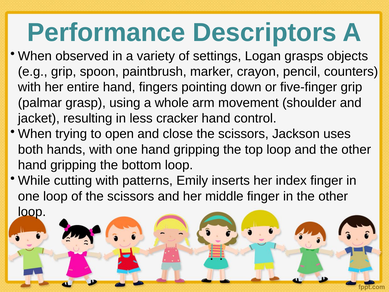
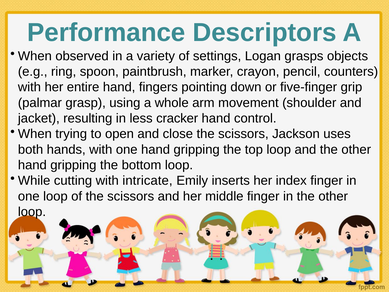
e.g grip: grip -> ring
patterns: patterns -> intricate
